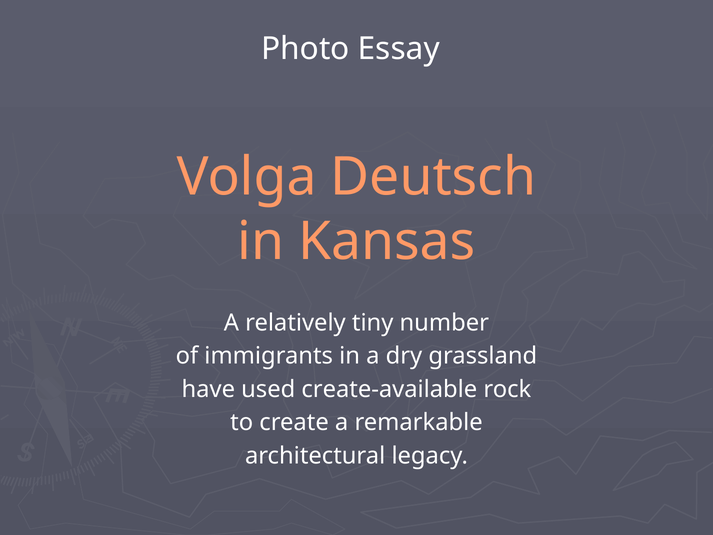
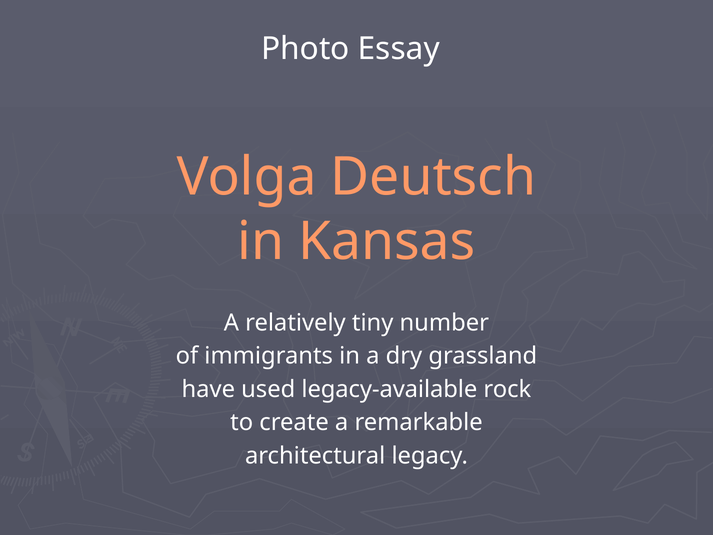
create-available: create-available -> legacy-available
